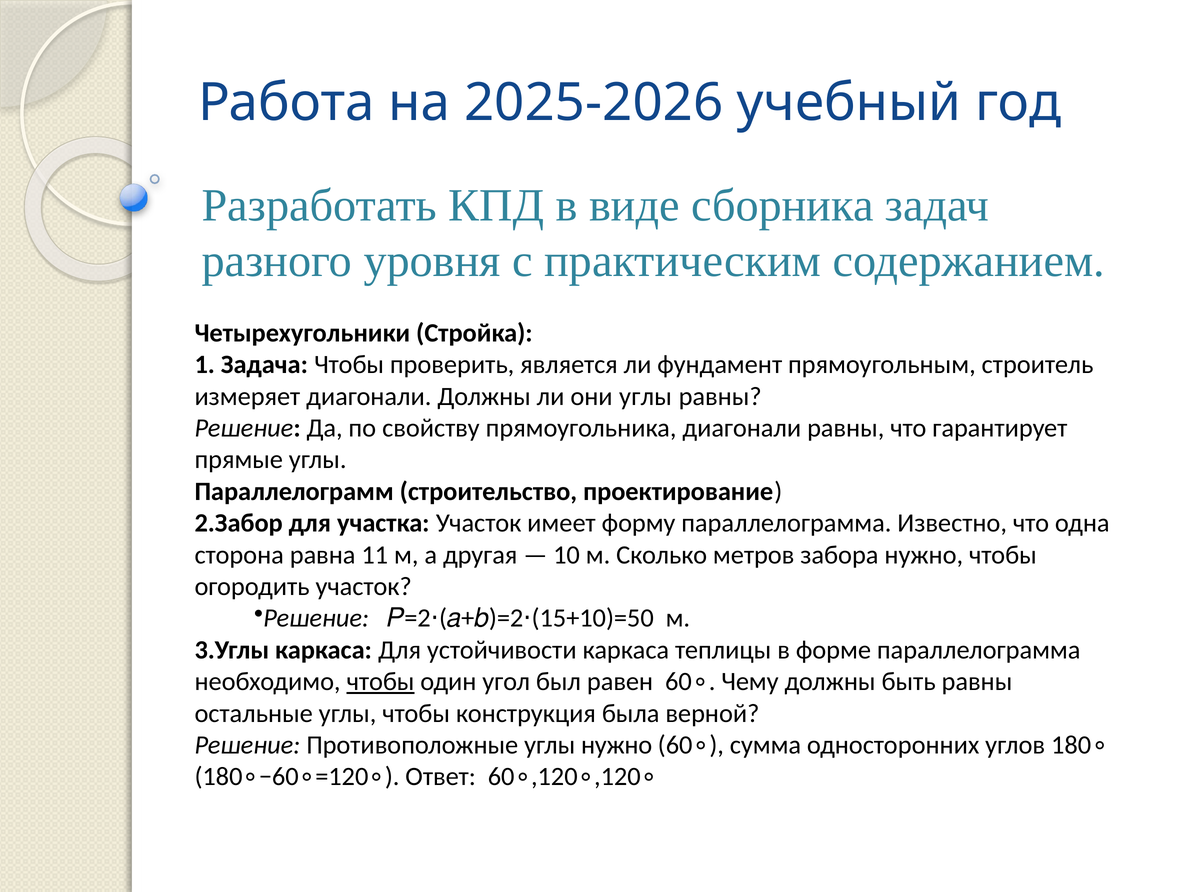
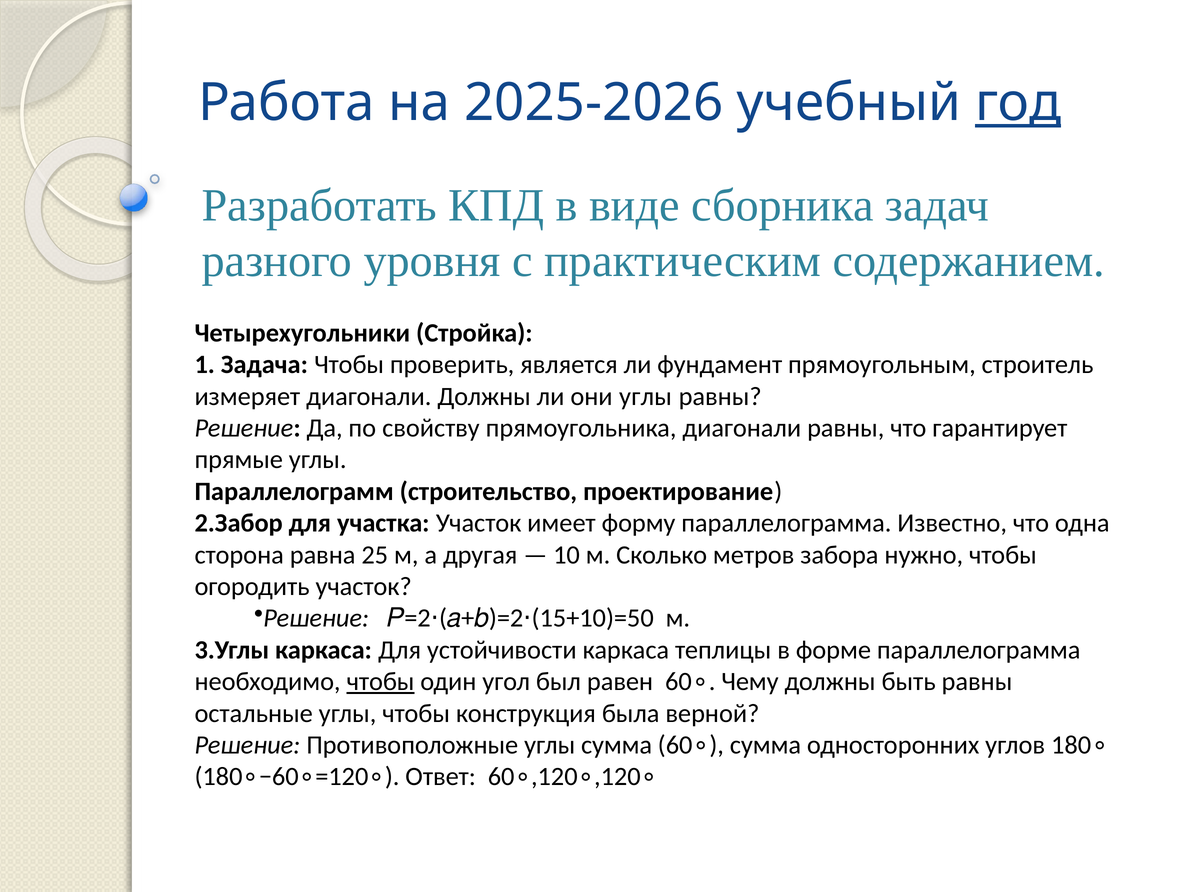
год underline: none -> present
11: 11 -> 25
углы нужно: нужно -> сумма
